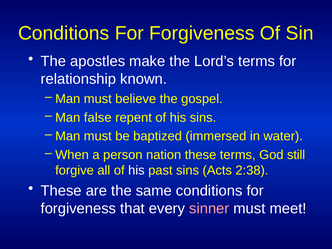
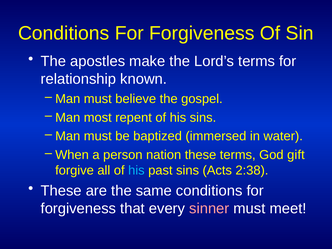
false: false -> most
still: still -> gift
his at (136, 170) colour: white -> light blue
